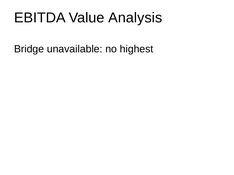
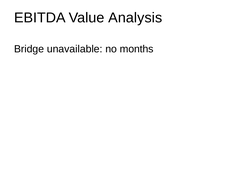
highest: highest -> months
